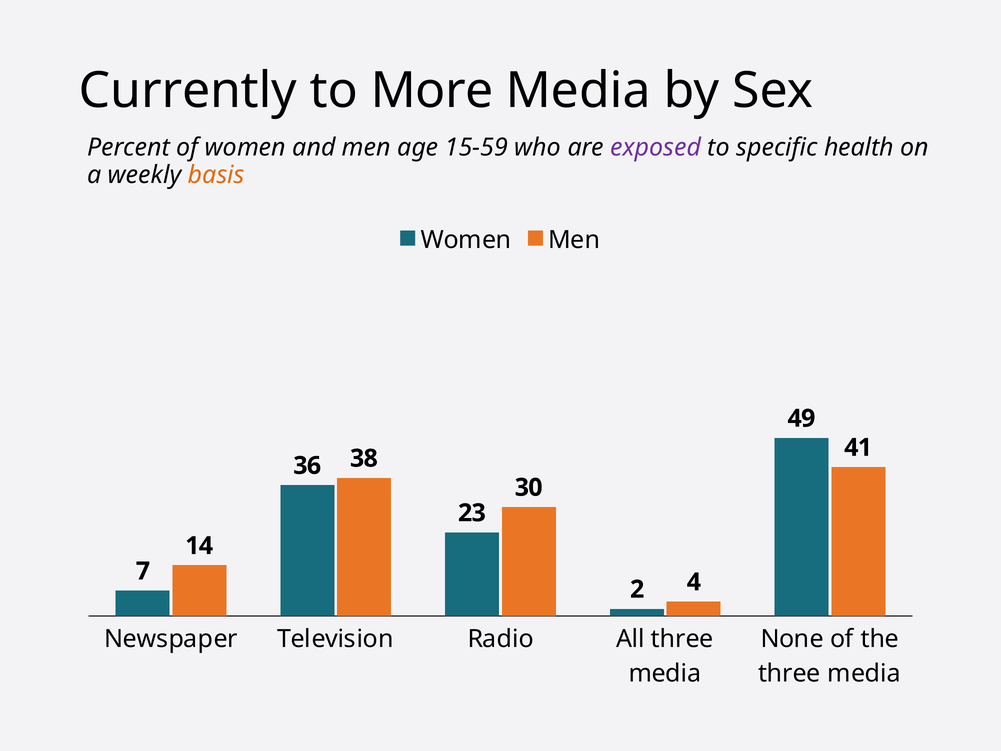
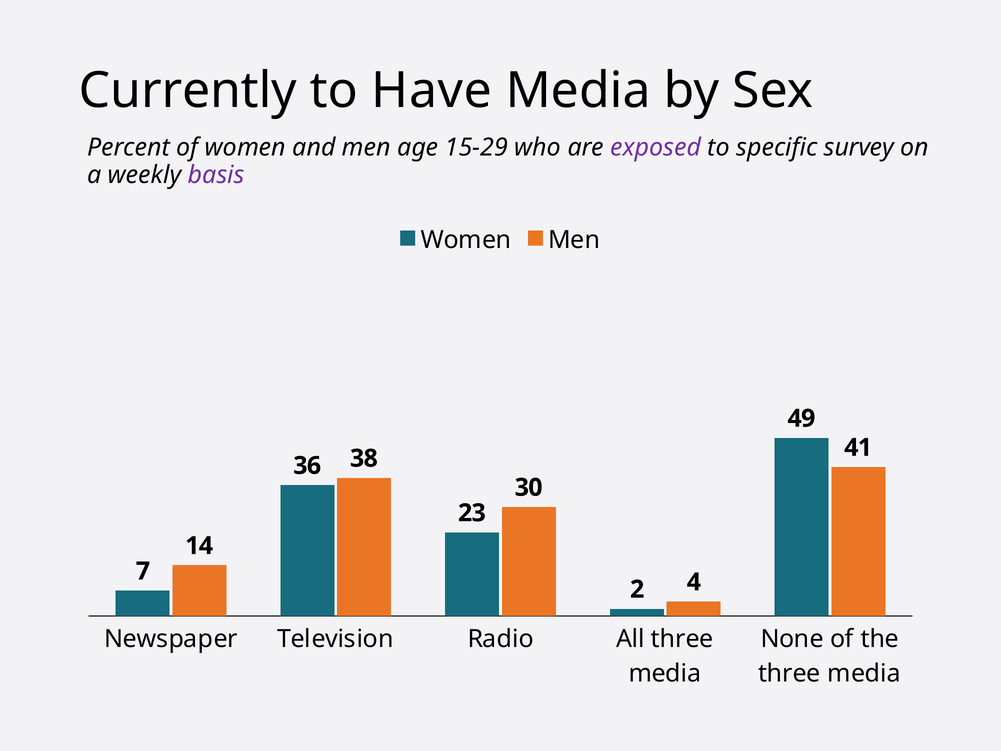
More: More -> Have
15-59: 15-59 -> 15-29
health: health -> survey
basis colour: orange -> purple
